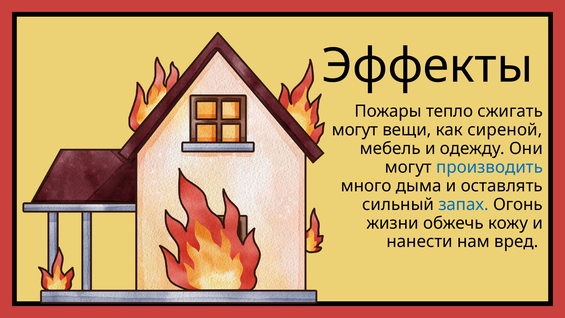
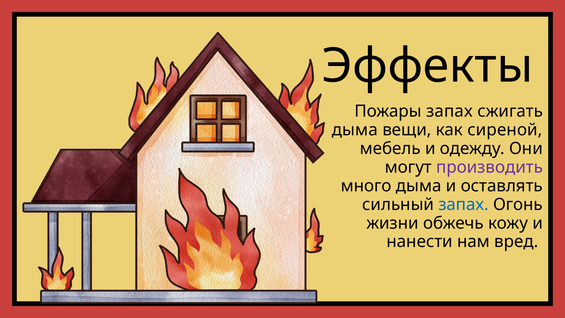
Пожары тепло: тепло -> запах
могут at (355, 130): могут -> дыма
производить colour: blue -> purple
